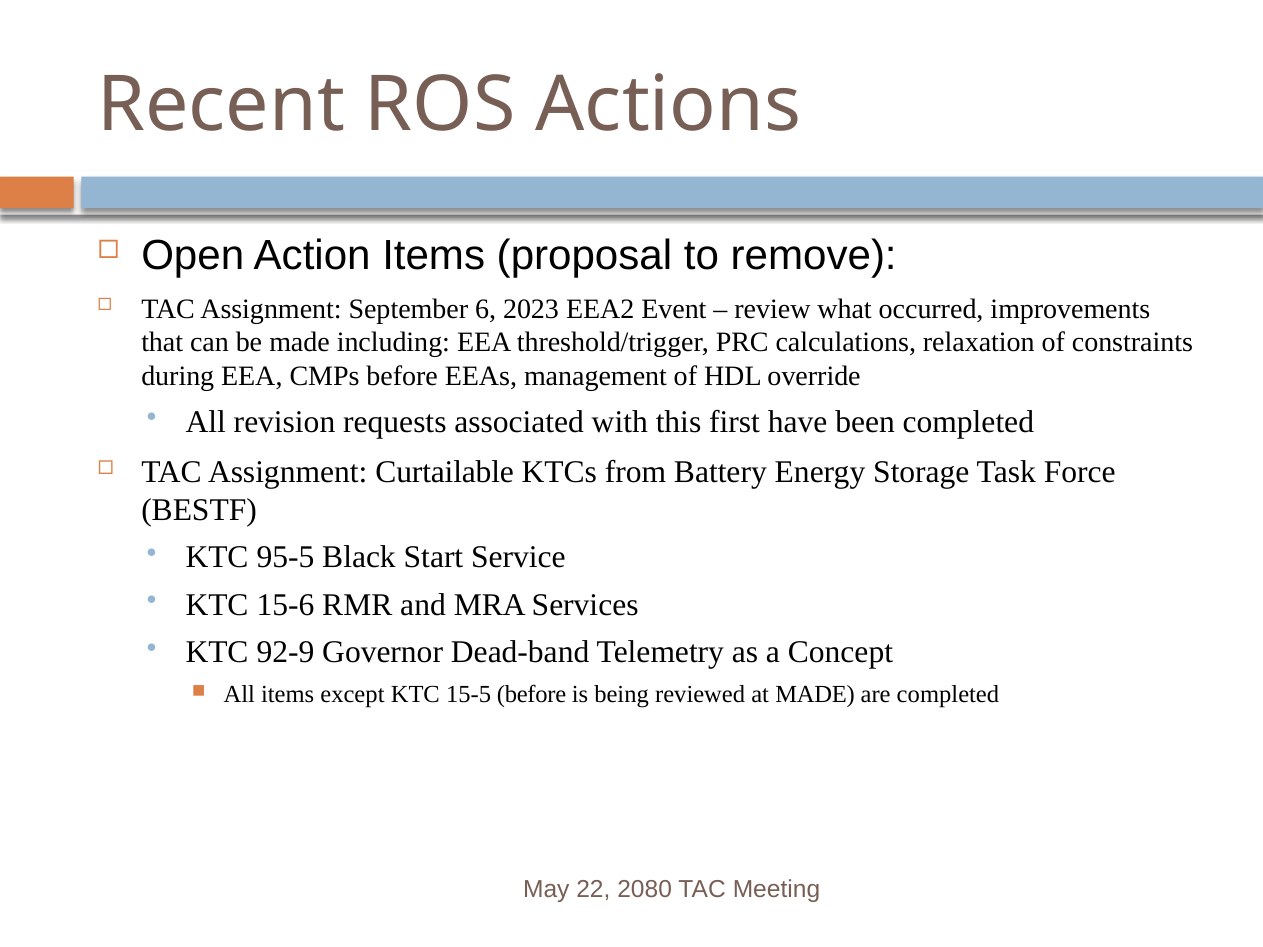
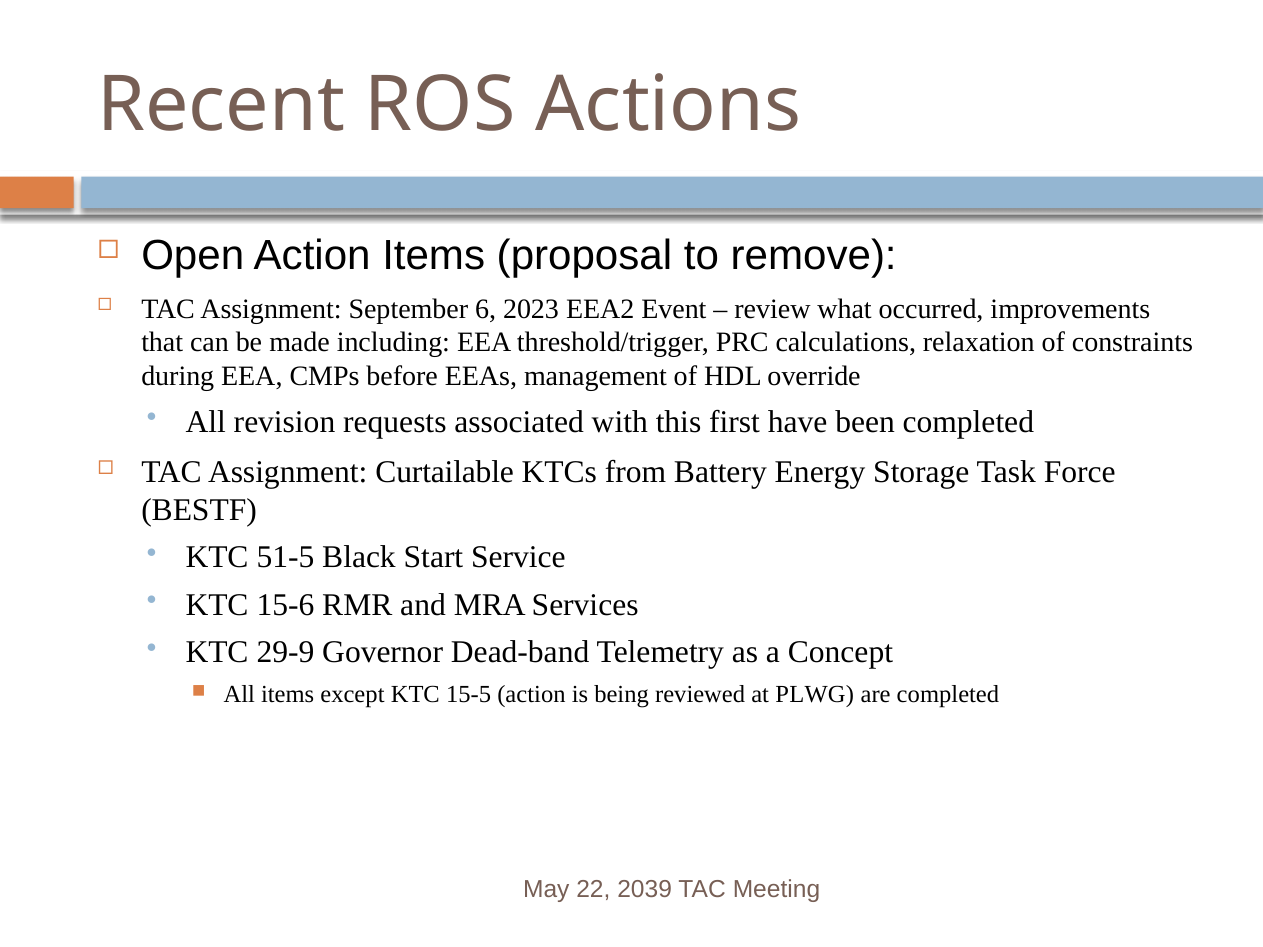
95-5: 95-5 -> 51-5
92-9: 92-9 -> 29-9
15-5 before: before -> action
at MADE: MADE -> PLWG
2080: 2080 -> 2039
